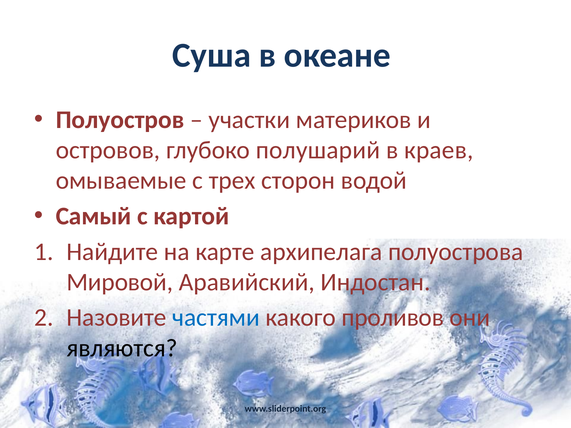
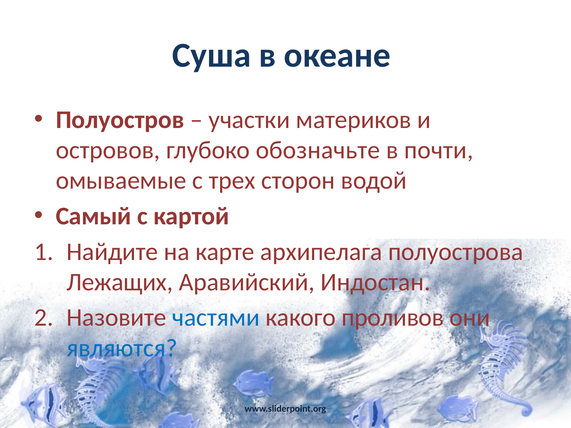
полушарий: полушарий -> обозначьте
краев: краев -> почти
Мировой: Мировой -> Лежащих
являются colour: black -> blue
